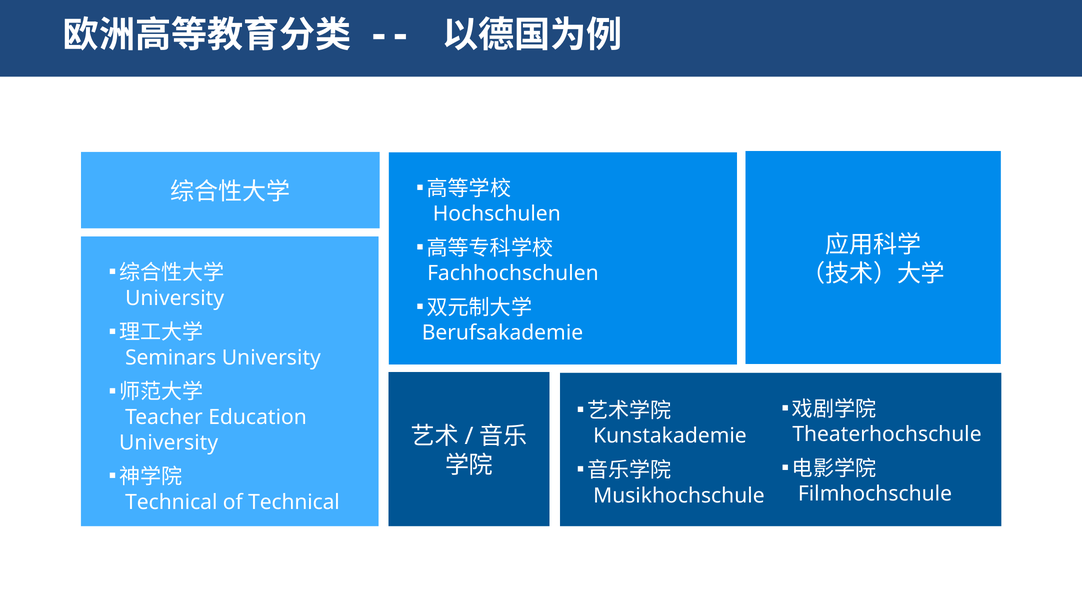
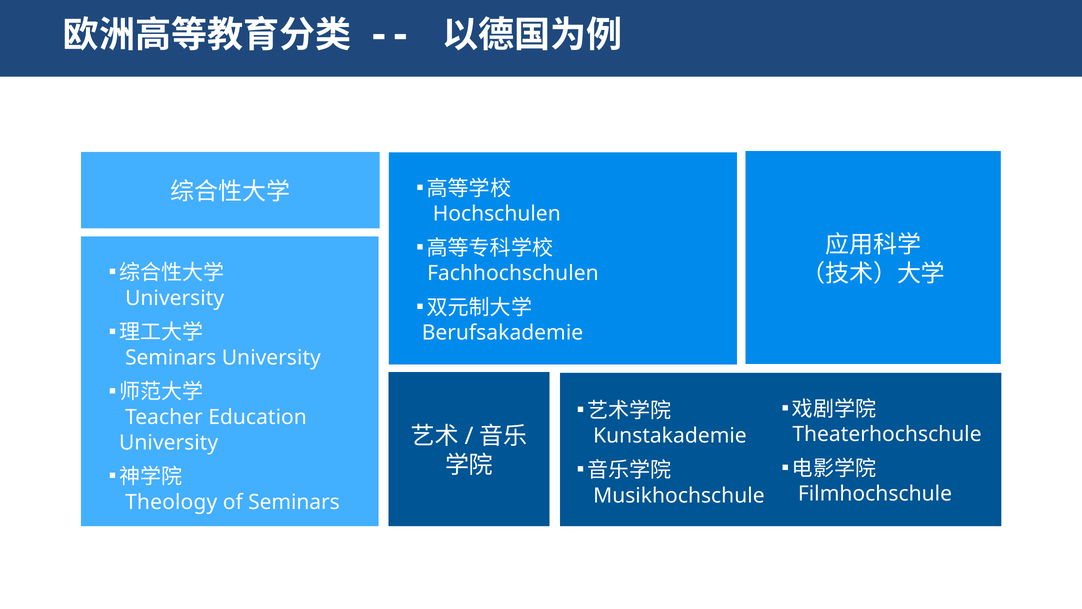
Technical at (171, 502): Technical -> Theology
of Technical: Technical -> Seminars
